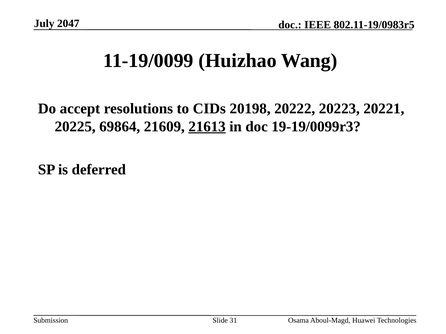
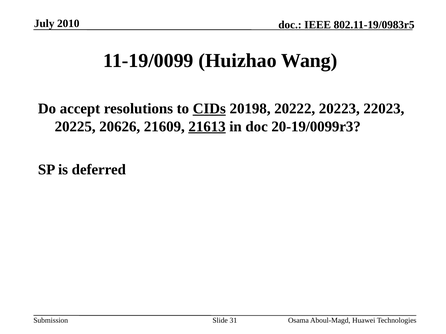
2047: 2047 -> 2010
CIDs underline: none -> present
20221: 20221 -> 22023
69864: 69864 -> 20626
19-19/0099r3: 19-19/0099r3 -> 20-19/0099r3
